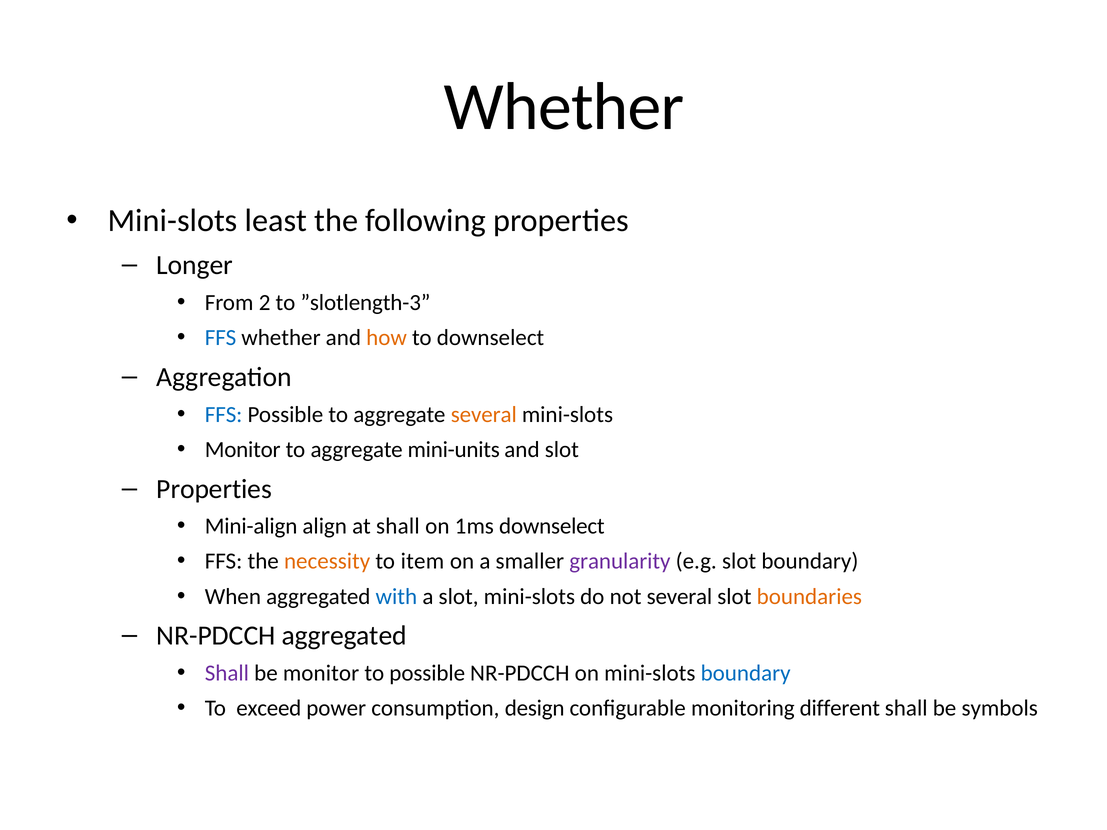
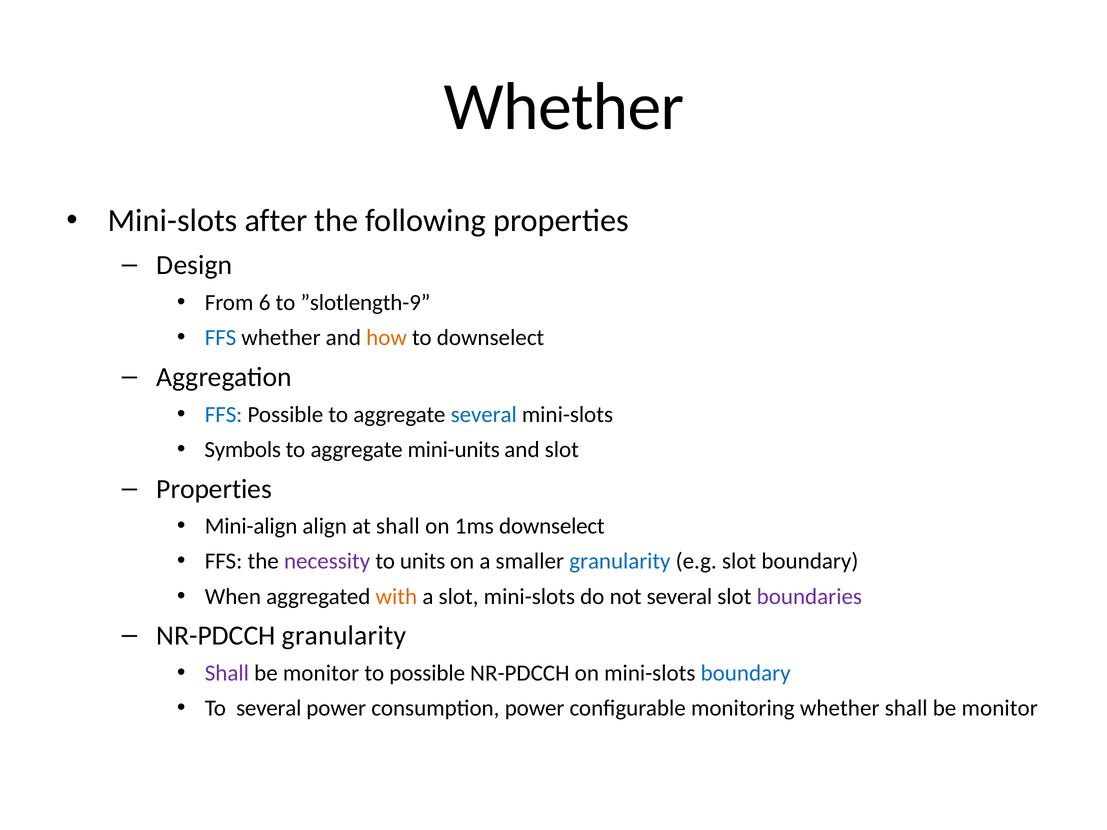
least: least -> after
Longer: Longer -> Design
2: 2 -> 6
”slotlength-3: ”slotlength-3 -> ”slotlength-9
several at (484, 415) colour: orange -> blue
Monitor at (243, 450): Monitor -> Symbols
necessity colour: orange -> purple
item: item -> units
granularity at (620, 562) colour: purple -> blue
with colour: blue -> orange
boundaries colour: orange -> purple
NR-PDCCH aggregated: aggregated -> granularity
To exceed: exceed -> several
consumption design: design -> power
monitoring different: different -> whether
symbols at (1000, 708): symbols -> monitor
